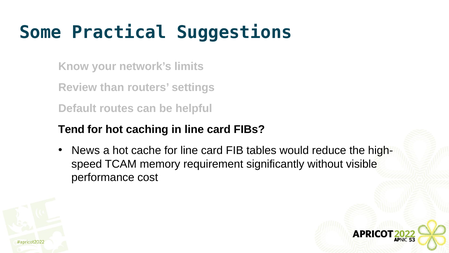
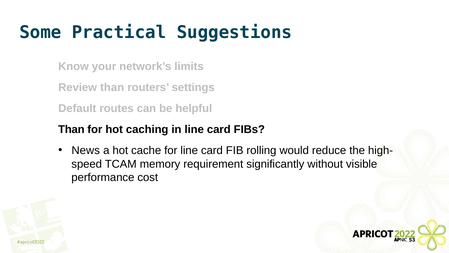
Tend at (71, 129): Tend -> Than
tables: tables -> rolling
